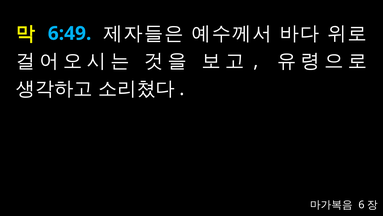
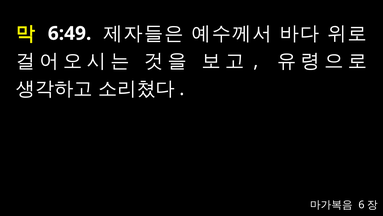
6:49 colour: light blue -> white
